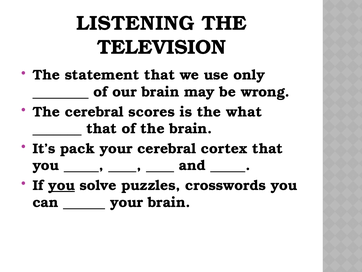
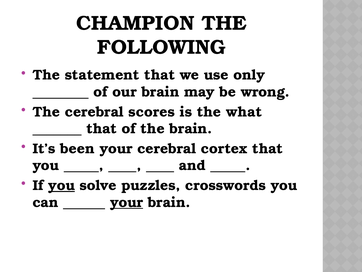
LISTENING: LISTENING -> CHAMPION
TELEVISION: TELEVISION -> FOLLOWING
pack: pack -> been
your at (127, 202) underline: none -> present
